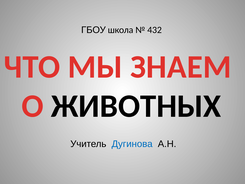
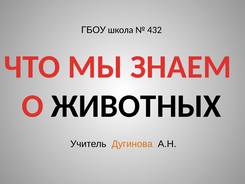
Дугинова colour: blue -> orange
